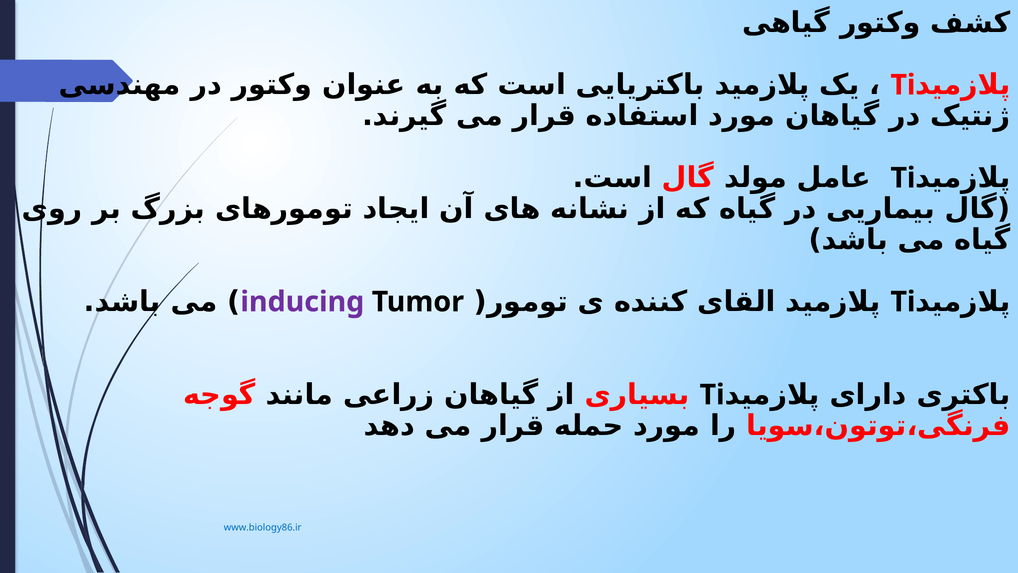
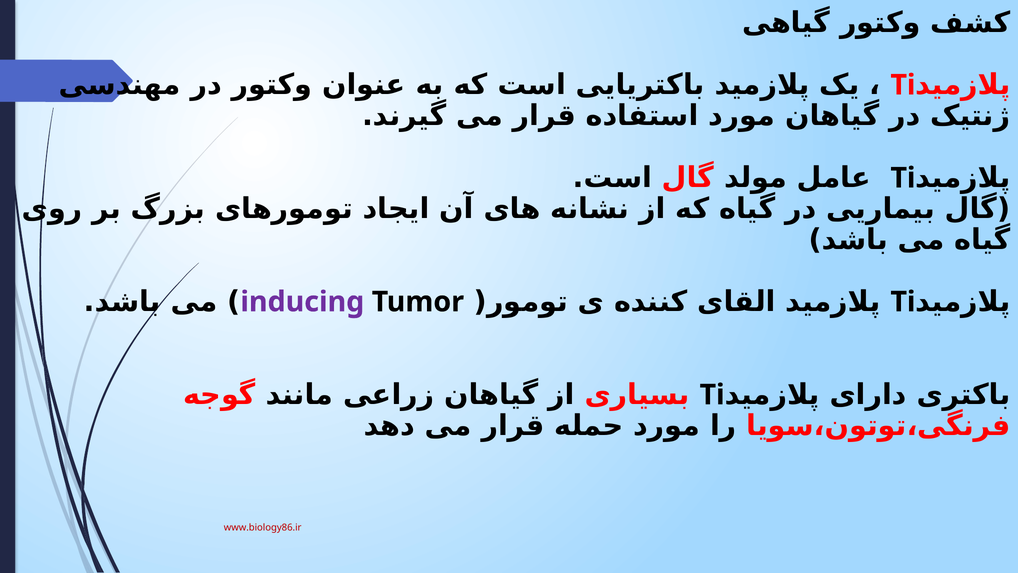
www.biology86.ir colour: blue -> red
